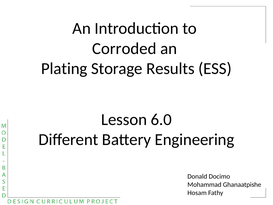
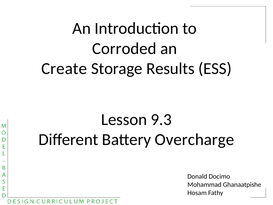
Plating: Plating -> Create
6.0: 6.0 -> 9.3
Engineering: Engineering -> Overcharge
